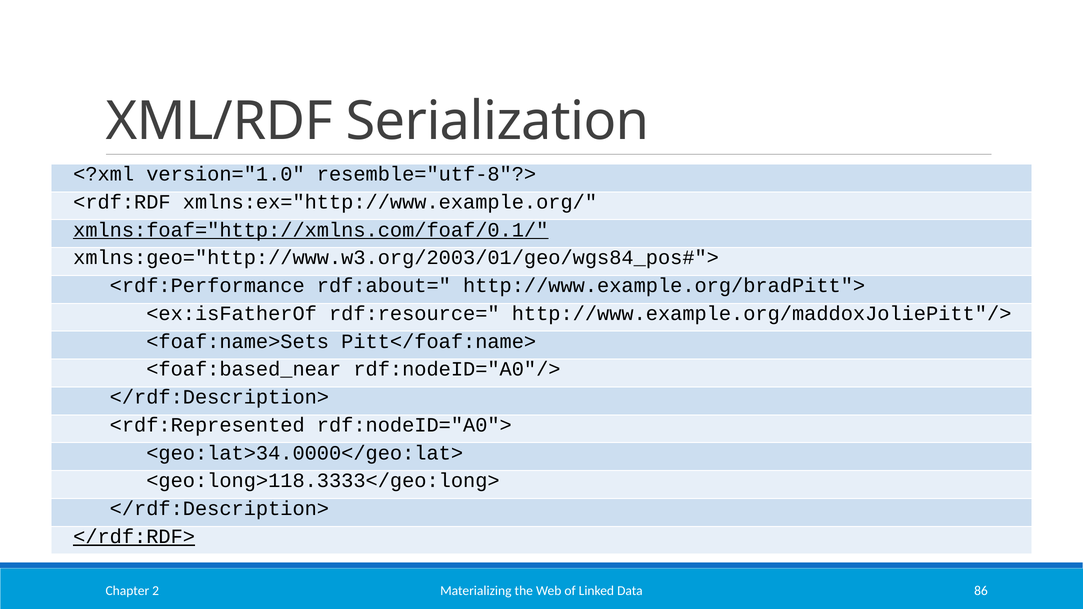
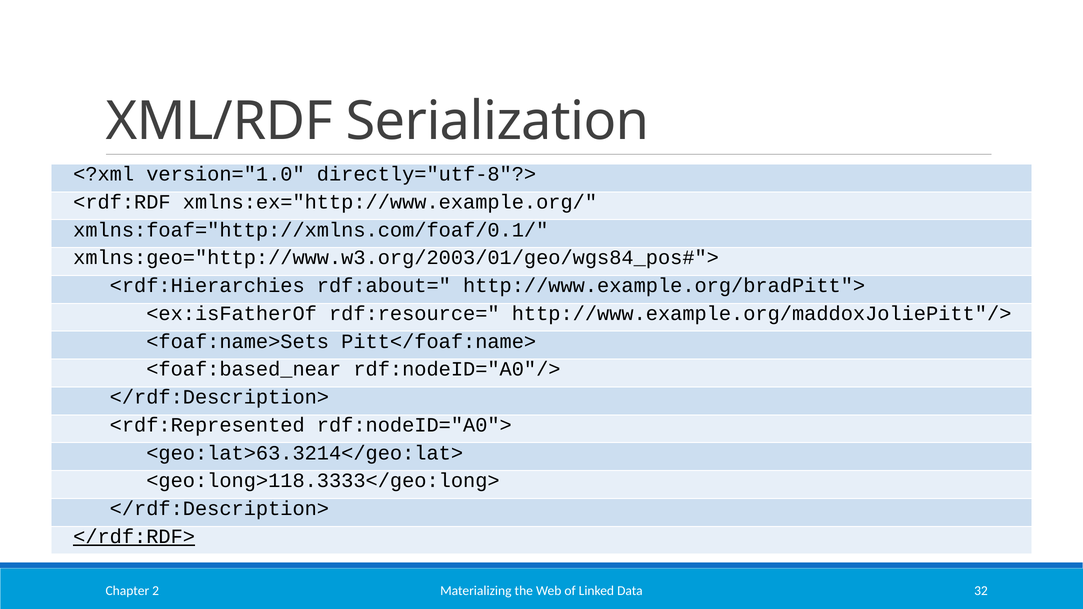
resemble="utf-8"?>: resemble="utf-8"?> -> directly="utf-8"?>
xmlns:foaf="http://xmlns.com/foaf/0.1/ underline: present -> none
<rdf:Performance: <rdf:Performance -> <rdf:Hierarchies
<geo:lat>34.0000</geo:lat>: <geo:lat>34.0000</geo:lat> -> <geo:lat>63.3214</geo:lat>
86: 86 -> 32
